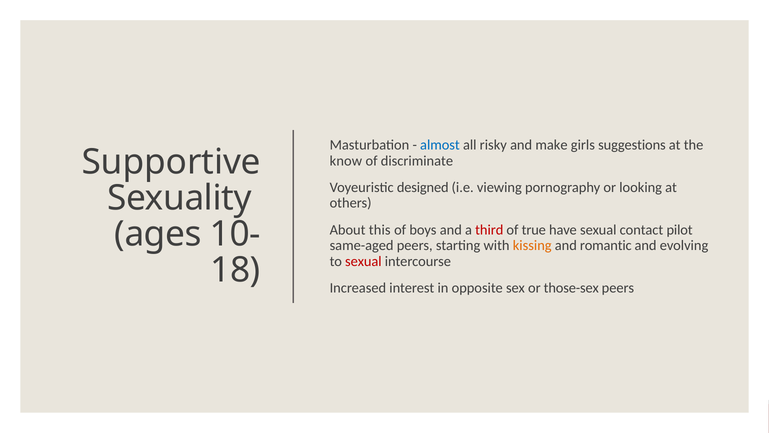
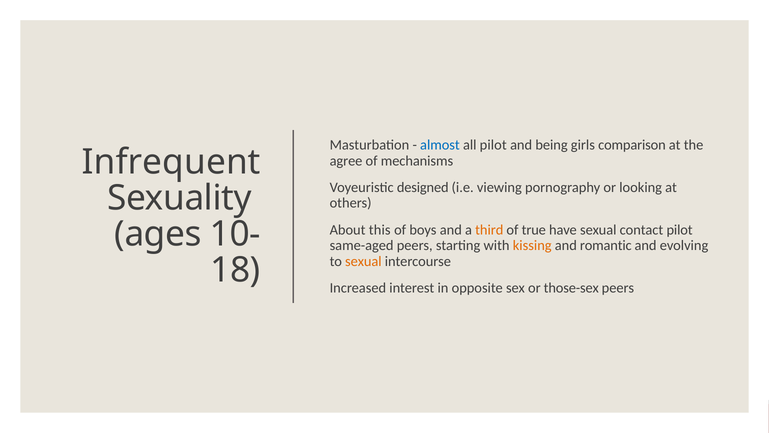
all risky: risky -> pilot
make: make -> being
suggestions: suggestions -> comparison
Supportive: Supportive -> Infrequent
know: know -> agree
discriminate: discriminate -> mechanisms
third colour: red -> orange
sexual at (363, 261) colour: red -> orange
